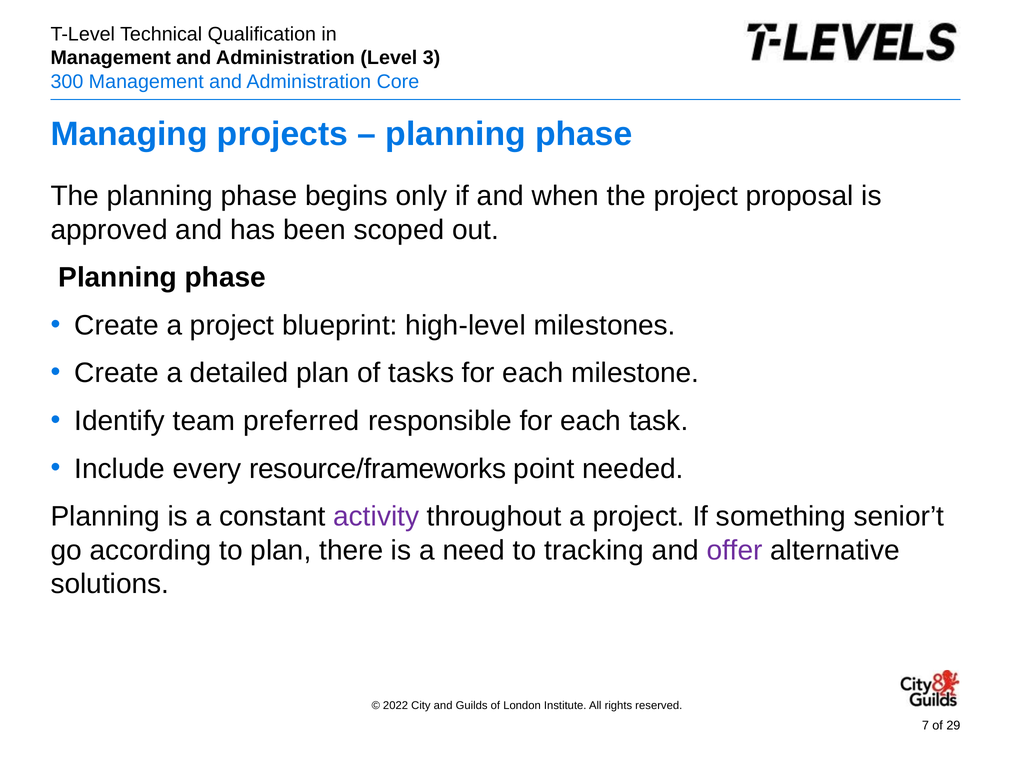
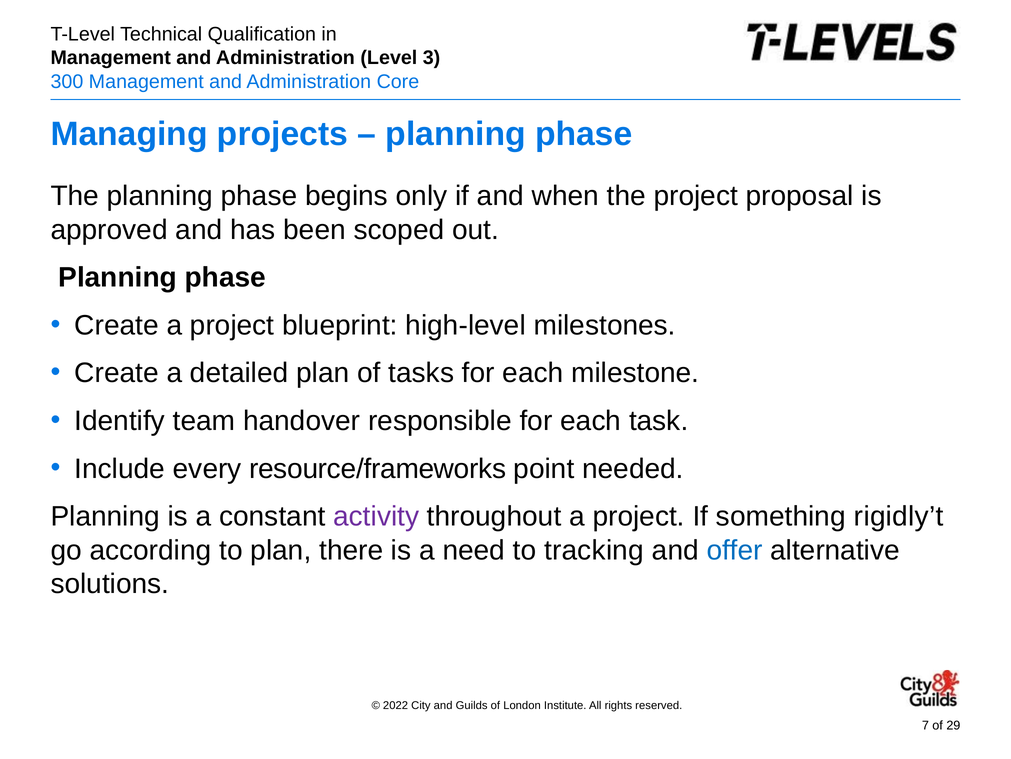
preferred: preferred -> handover
senior’t: senior’t -> rigidly’t
offer colour: purple -> blue
